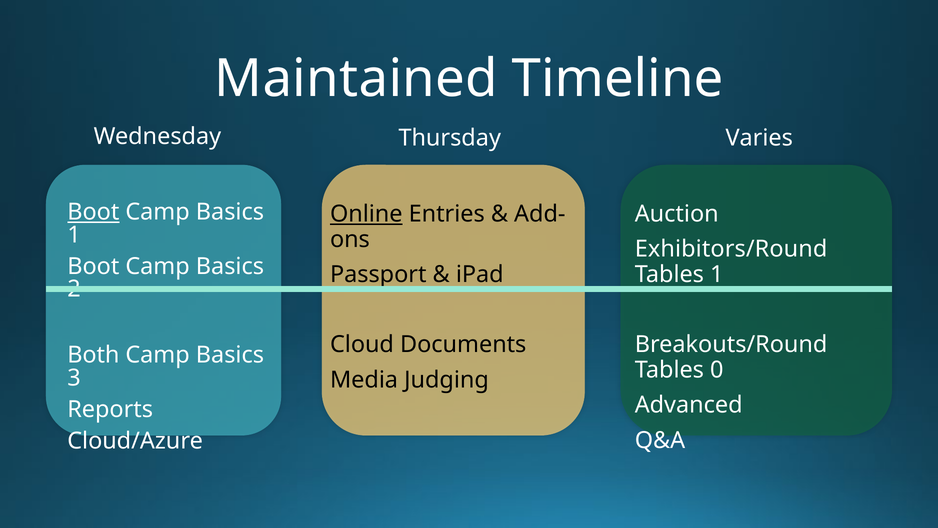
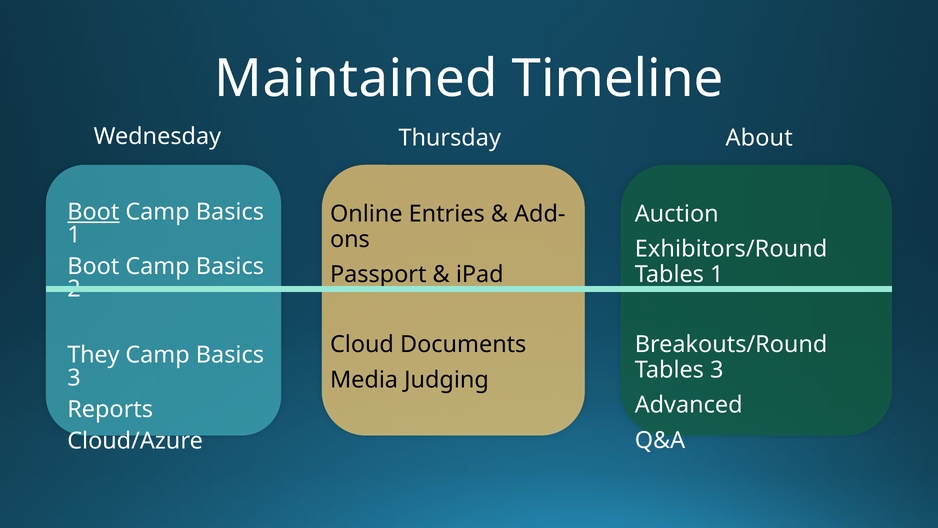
Varies: Varies -> About
Online underline: present -> none
Both: Both -> They
Tables 0: 0 -> 3
